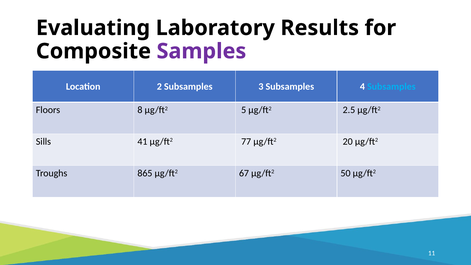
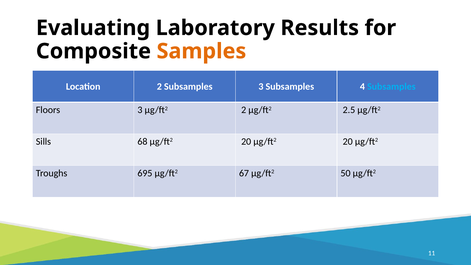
Samples colour: purple -> orange
Floors 8: 8 -> 3
µg/ft2 5: 5 -> 2
41: 41 -> 68
77 at (246, 142): 77 -> 20
865: 865 -> 695
